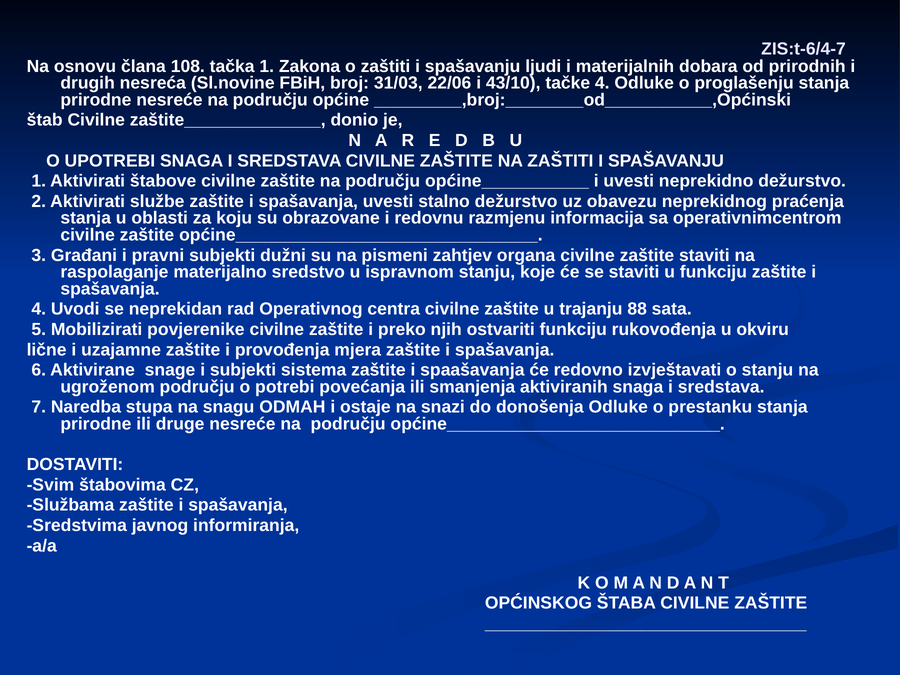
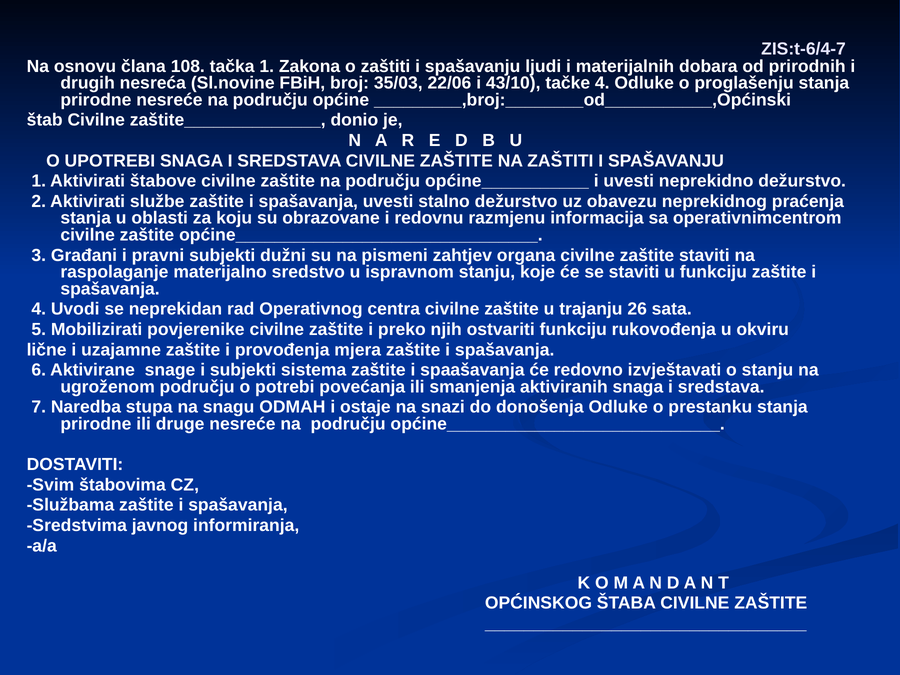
31/03: 31/03 -> 35/03
88: 88 -> 26
